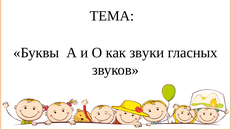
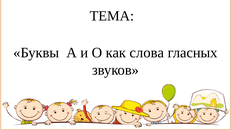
звуки: звуки -> слова
